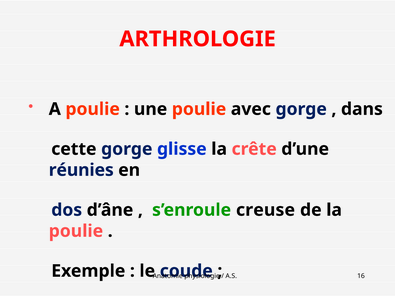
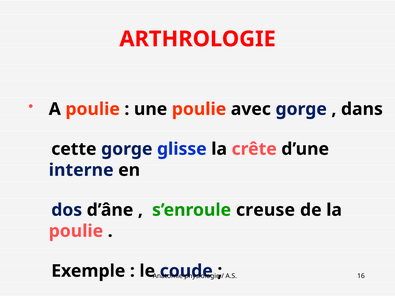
réunies: réunies -> interne
